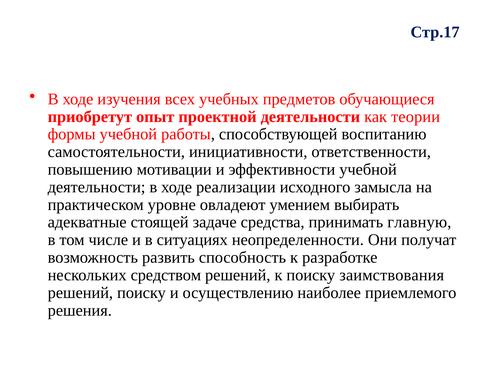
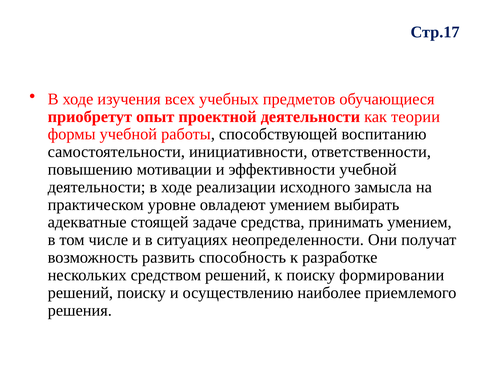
принимать главную: главную -> умением
заимствования: заимствования -> формировании
